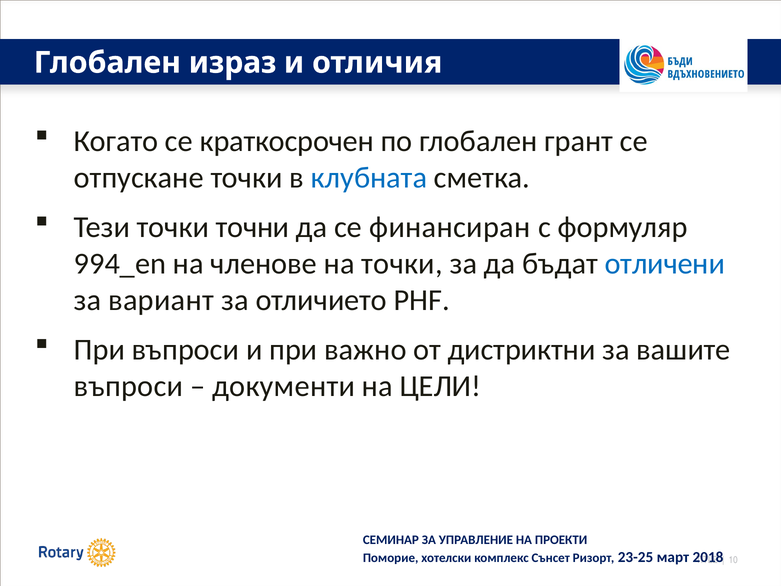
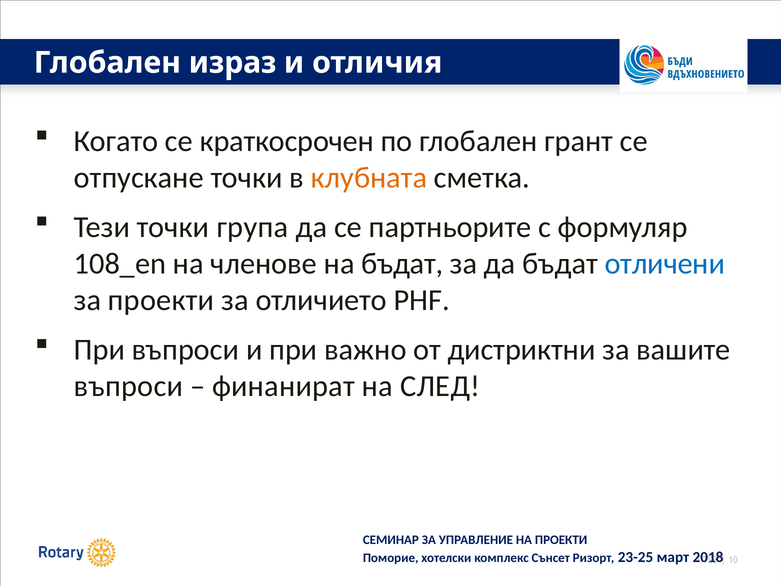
клубната colour: blue -> orange
точни: точни -> група
финансиран: финансиран -> партньорите
994_en: 994_en -> 108_en
на точки: точки -> бъдат
за вариант: вариант -> проекти
документи: документи -> финанират
ЦЕЛИ: ЦЕЛИ -> СЛЕД
